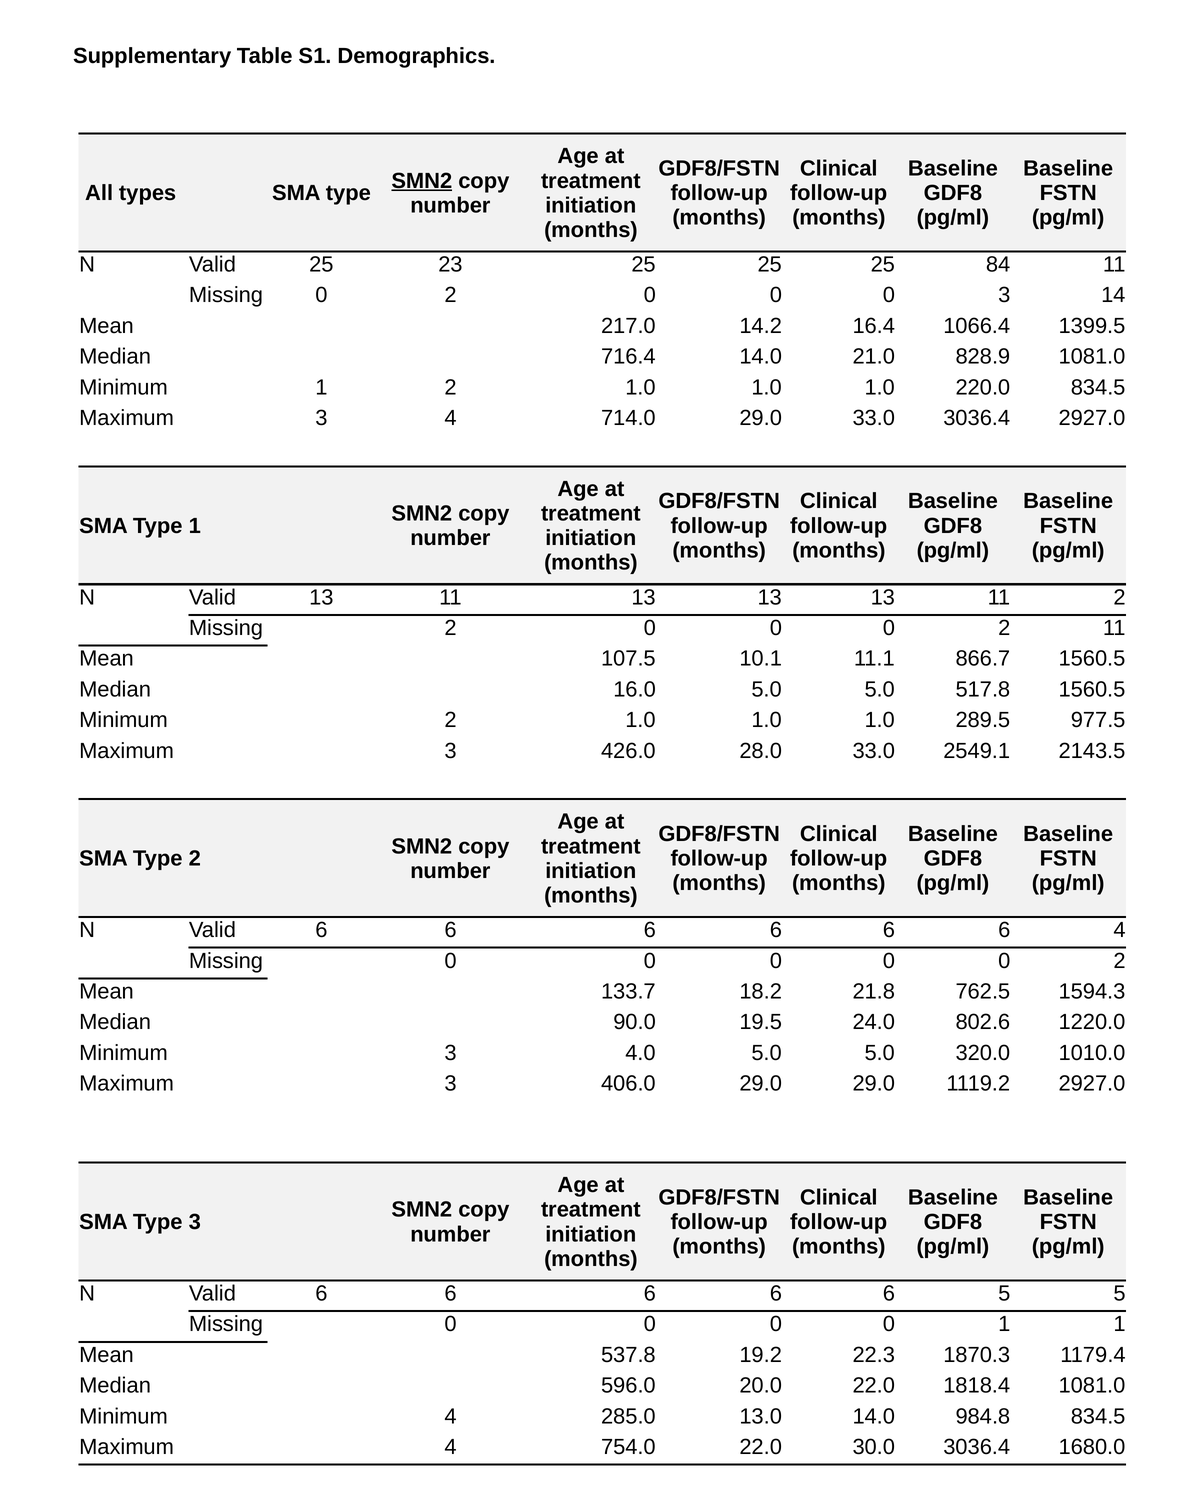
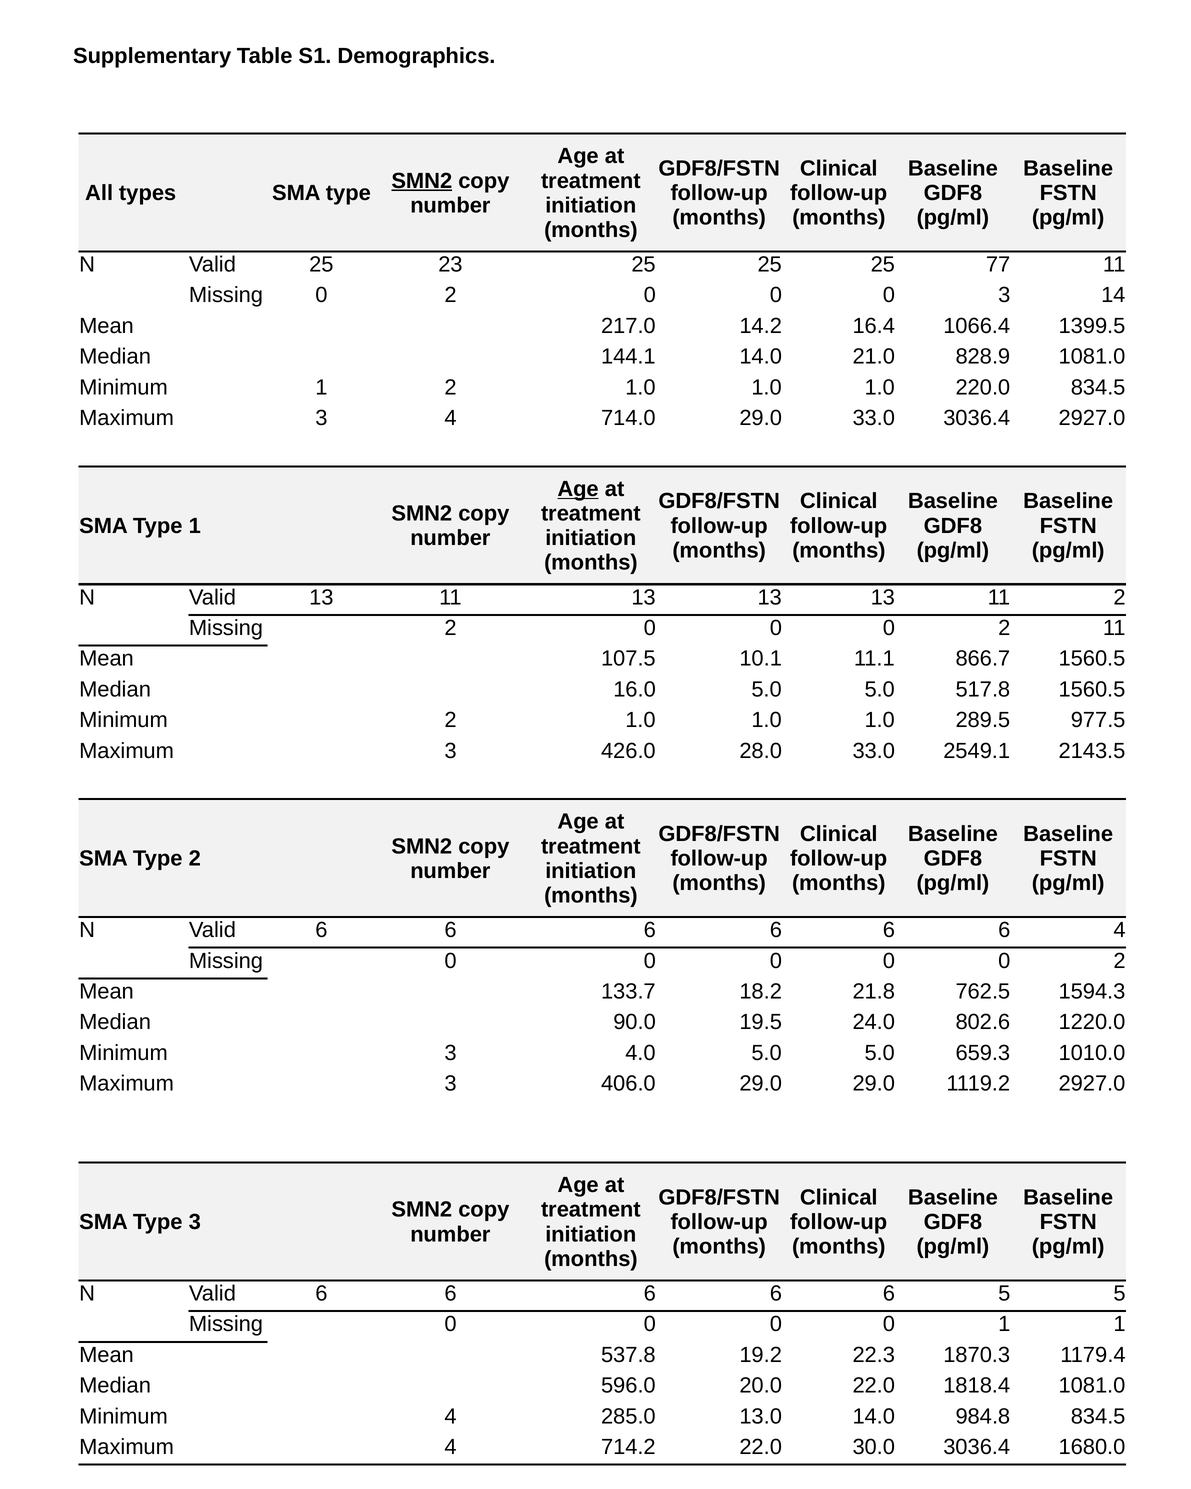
84: 84 -> 77
716.4: 716.4 -> 144.1
Age at (578, 489) underline: none -> present
320.0: 320.0 -> 659.3
754.0: 754.0 -> 714.2
